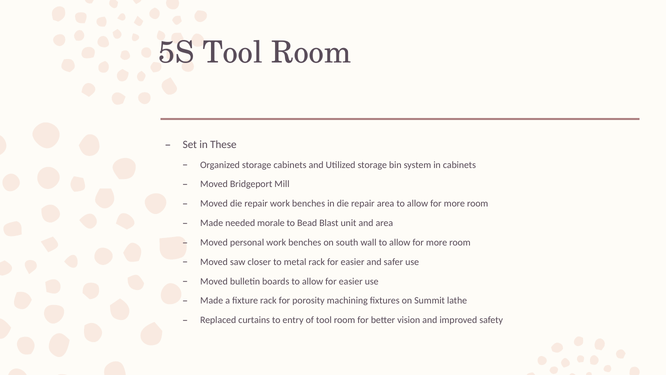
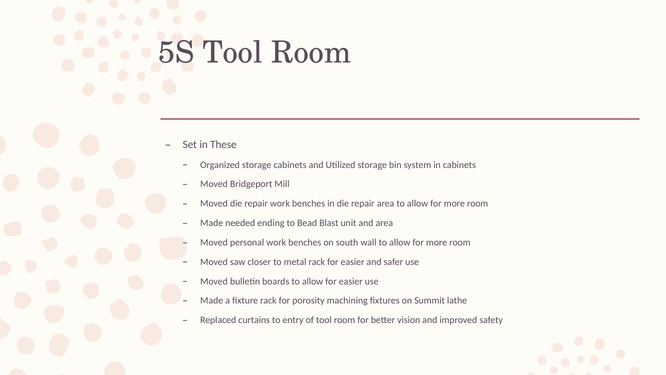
morale: morale -> ending
